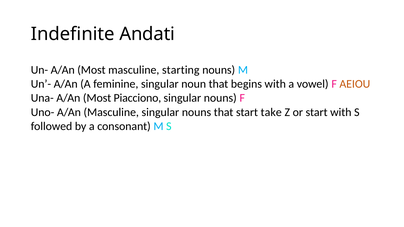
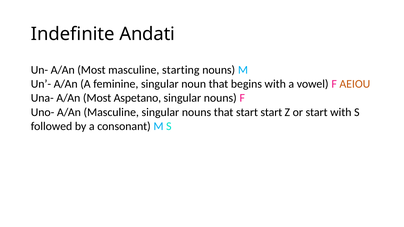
Piacciono: Piacciono -> Aspetano
start take: take -> start
